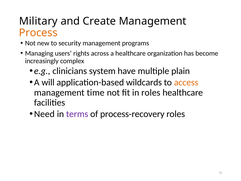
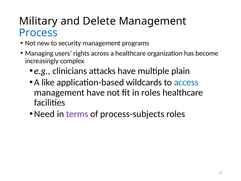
Create: Create -> Delete
Process colour: orange -> blue
system: system -> attacks
will: will -> like
access colour: orange -> blue
management time: time -> have
process-recovery: process-recovery -> process-subjects
